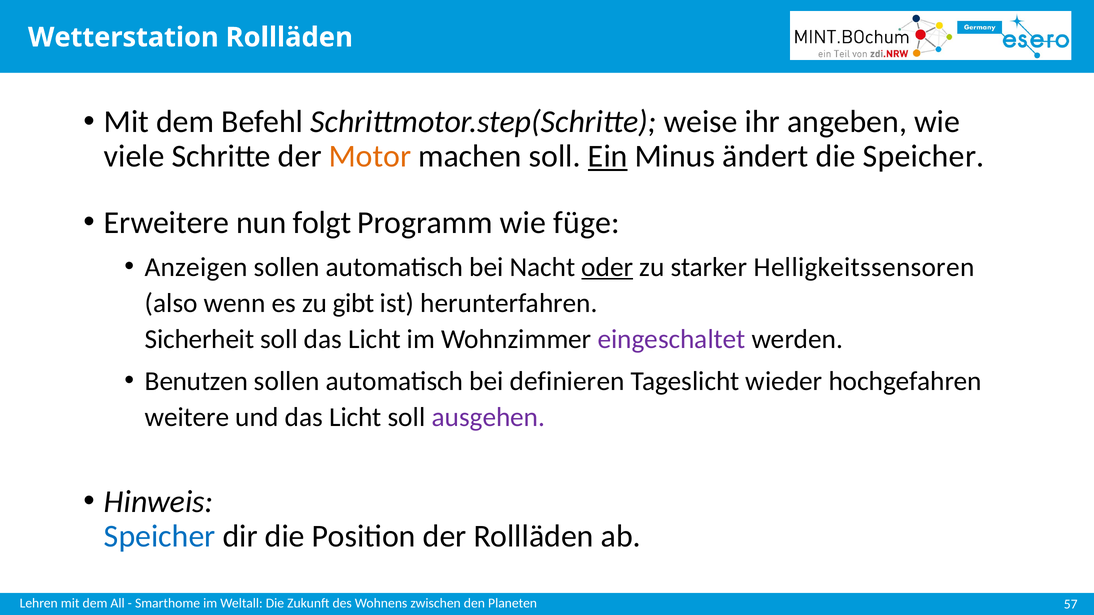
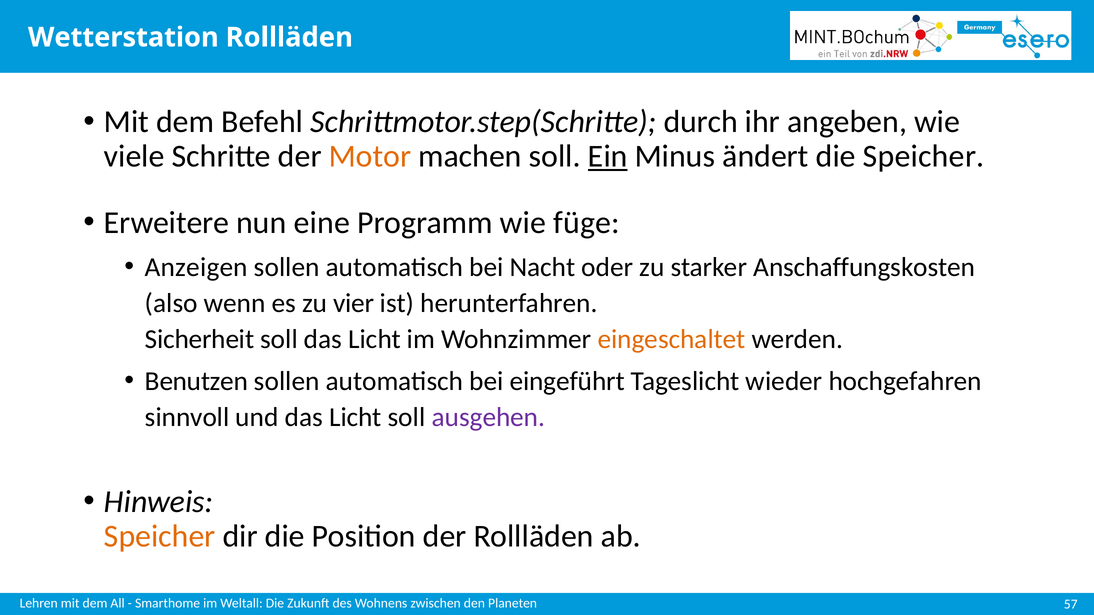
weise: weise -> durch
folgt: folgt -> eine
oder underline: present -> none
Helligkeitssensoren: Helligkeitssensoren -> Anschaffungskosten
gibt: gibt -> vier
eingeschaltet colour: purple -> orange
definieren: definieren -> eingeführt
weitere: weitere -> sinnvoll
Speicher at (160, 536) colour: blue -> orange
